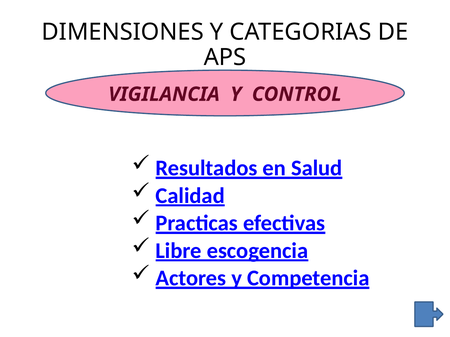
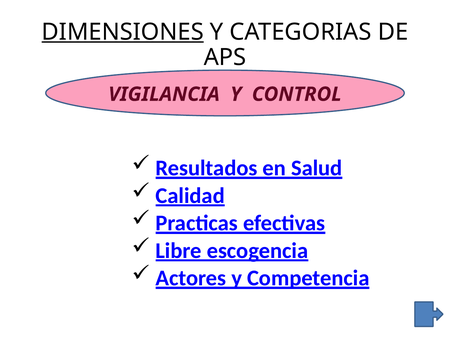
DIMENSIONES underline: none -> present
